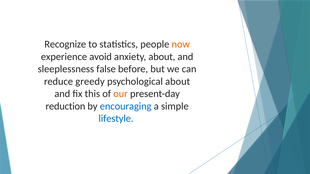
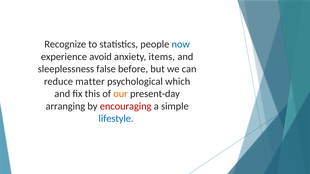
now colour: orange -> blue
anxiety about: about -> items
greedy: greedy -> matter
psychological about: about -> which
reduction: reduction -> arranging
encouraging colour: blue -> red
